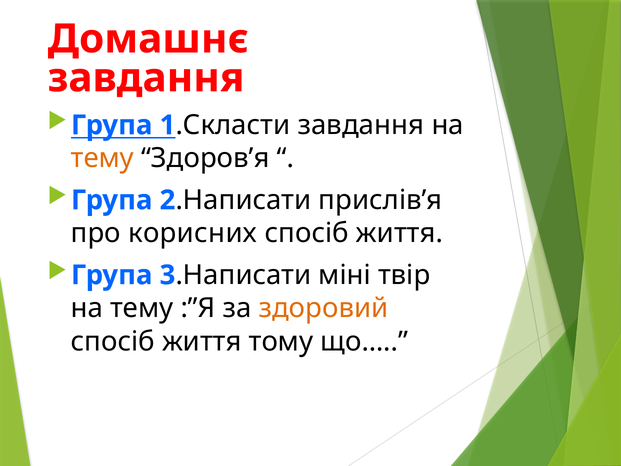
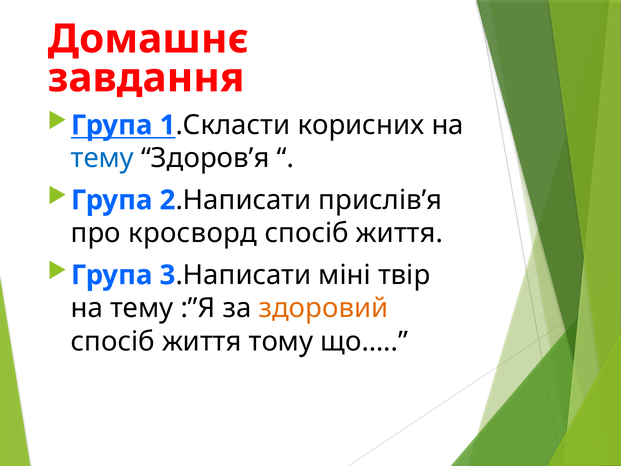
завдання at (361, 125): завдання -> корисних
тему at (102, 158) colour: orange -> blue
корисних: корисних -> кросворд
